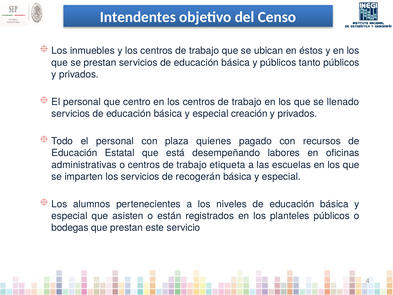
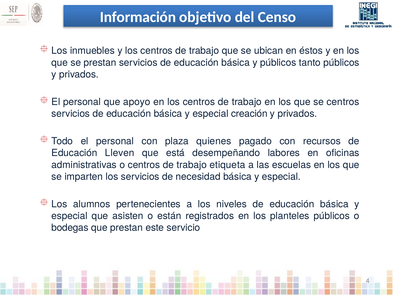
Intendentes: Intendentes -> Información
centro: centro -> apoyo
se llenado: llenado -> centros
Estatal: Estatal -> Lleven
recogerán: recogerán -> necesidad
